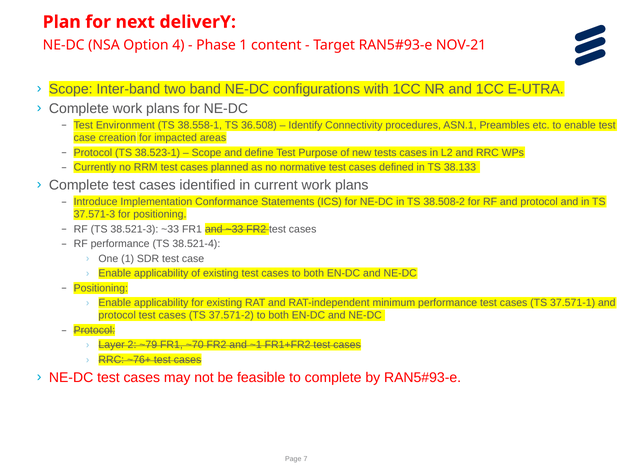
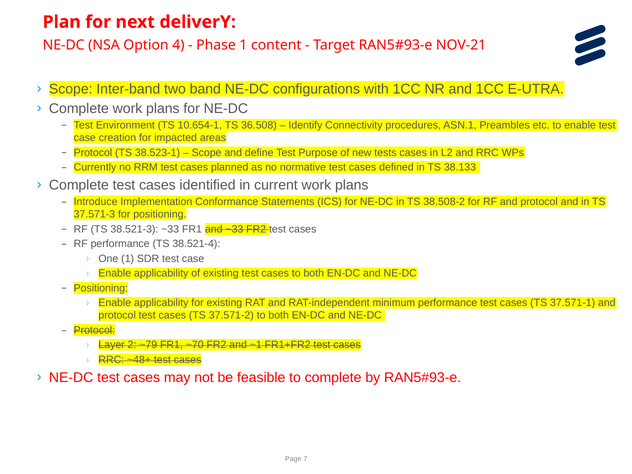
38.558-1: 38.558-1 -> 10.654-1
~76+: ~76+ -> ~48+
